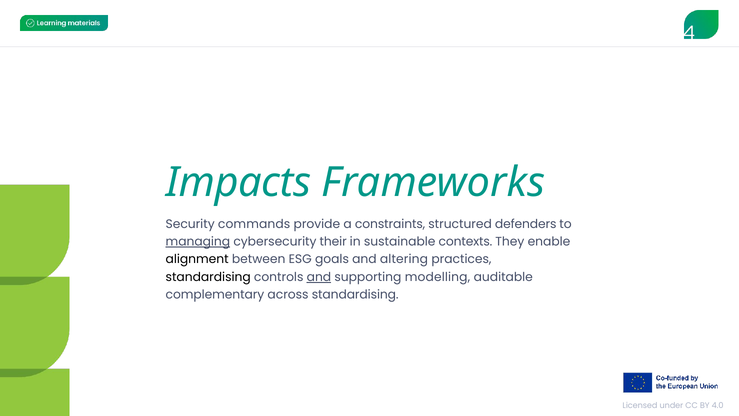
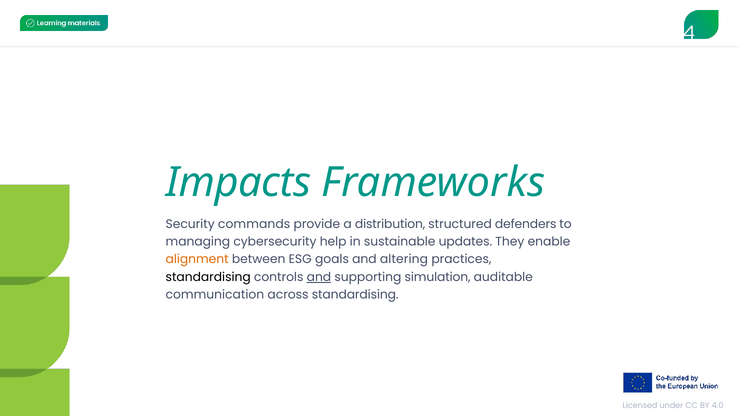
constraints: constraints -> distribution
managing underline: present -> none
their: their -> help
contexts: contexts -> updates
alignment colour: black -> orange
modelling: modelling -> simulation
complementary: complementary -> communication
